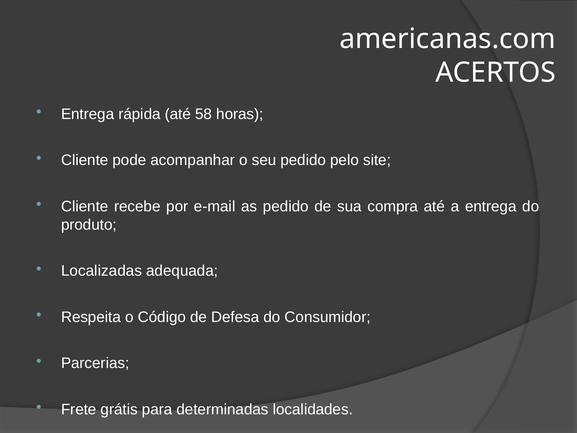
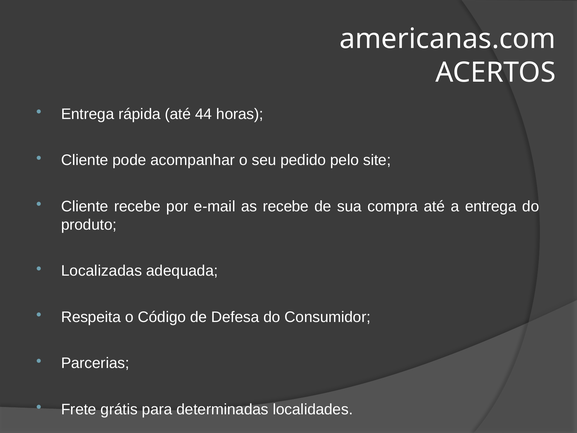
58: 58 -> 44
as pedido: pedido -> recebe
